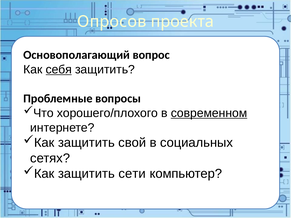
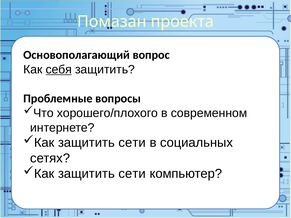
Опросов: Опросов -> Помазан
современном underline: present -> none
свой at (132, 143): свой -> сети
